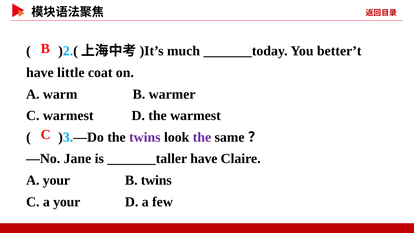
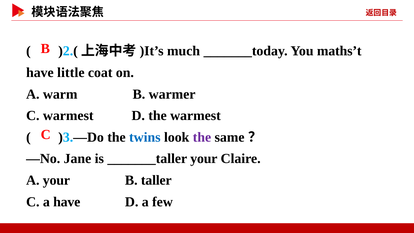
better’t: better’t -> maths’t
twins at (145, 137) colour: purple -> blue
_______taller have: have -> your
B twins: twins -> taller
C a your: your -> have
